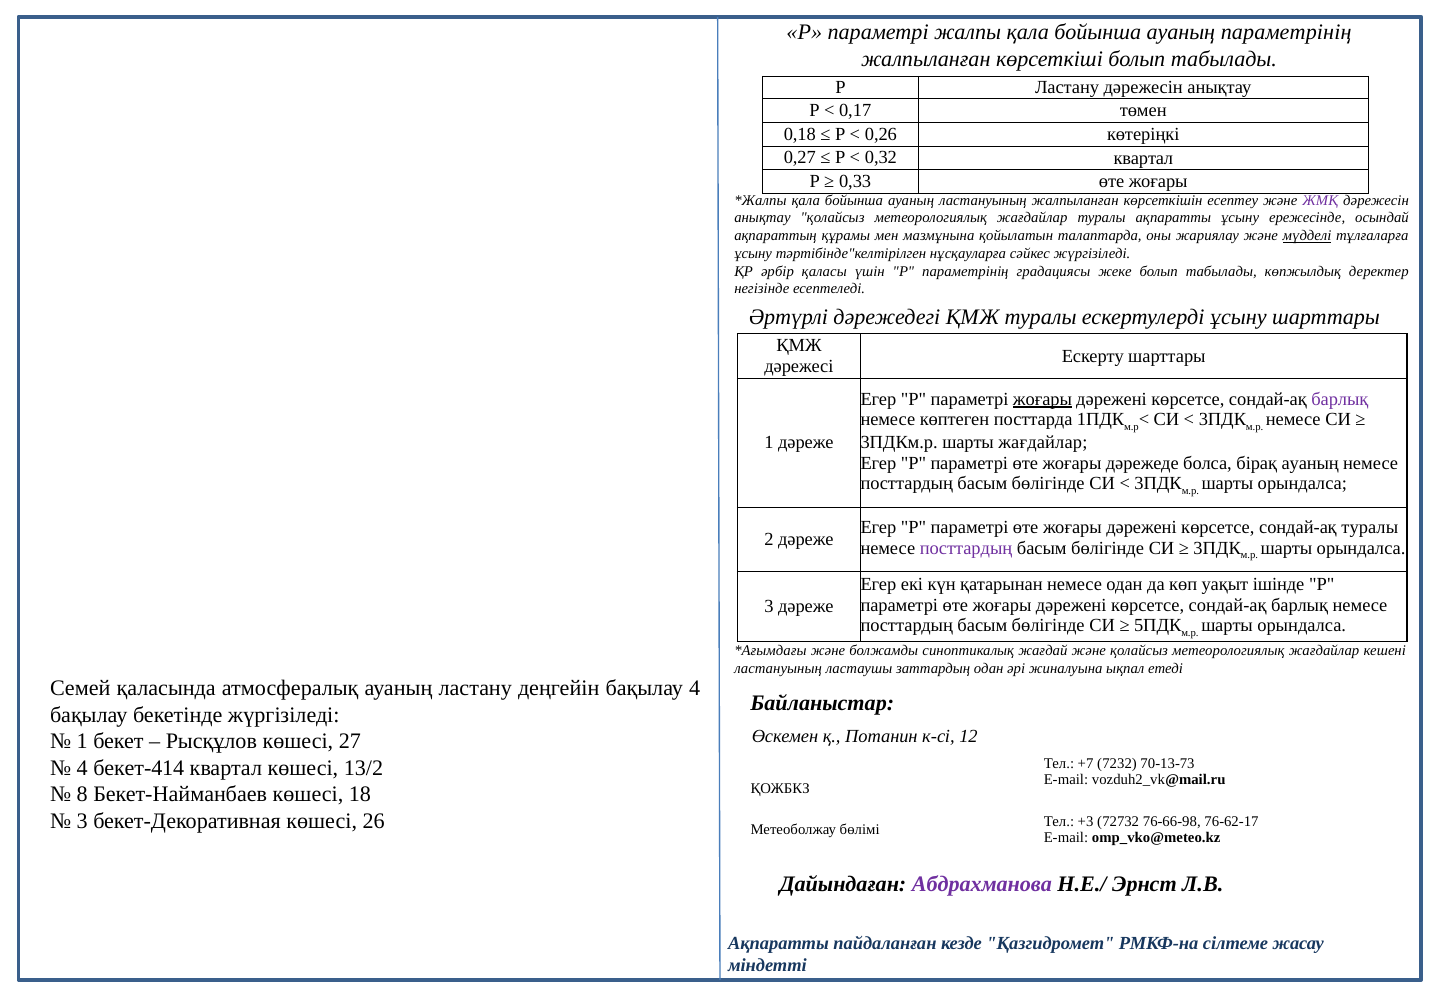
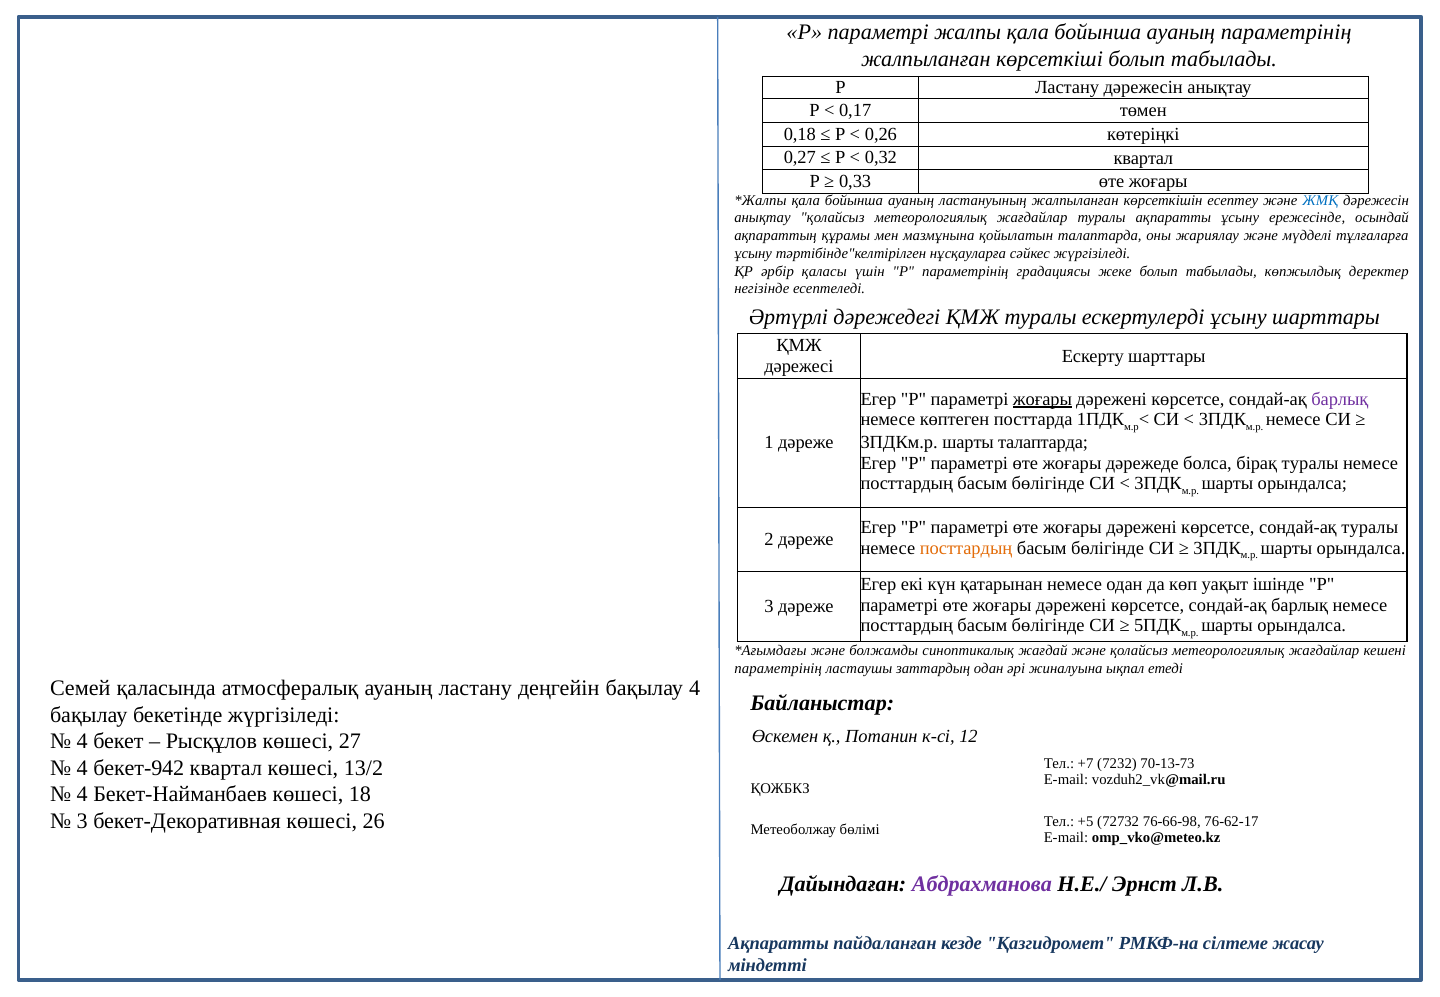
ЖМҚ colour: purple -> blue
мүдделі underline: present -> none
шарты жағдайлар: жағдайлар -> талаптарда
бірақ ауаның: ауаның -> туралы
посттардың at (966, 548) colour: purple -> orange
ластануының at (778, 669): ластануының -> параметрінің
1 at (82, 741): 1 -> 4
бекет-414: бекет-414 -> бекет-942
8 at (82, 795): 8 -> 4
+3: +3 -> +5
